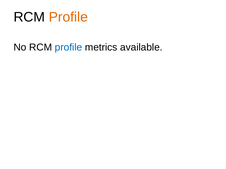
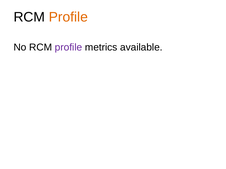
profile at (69, 47) colour: blue -> purple
